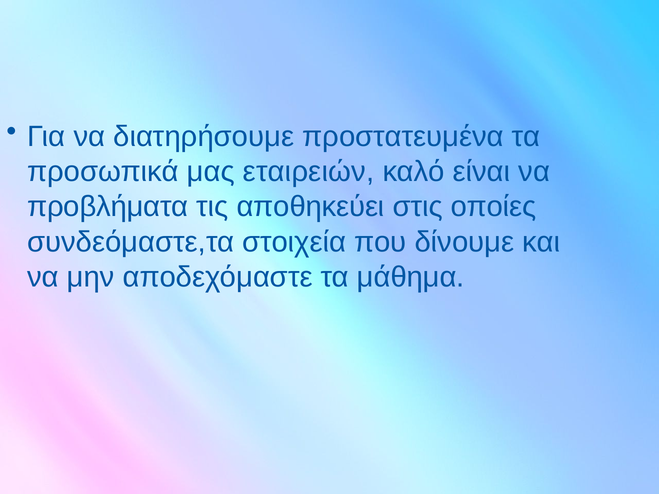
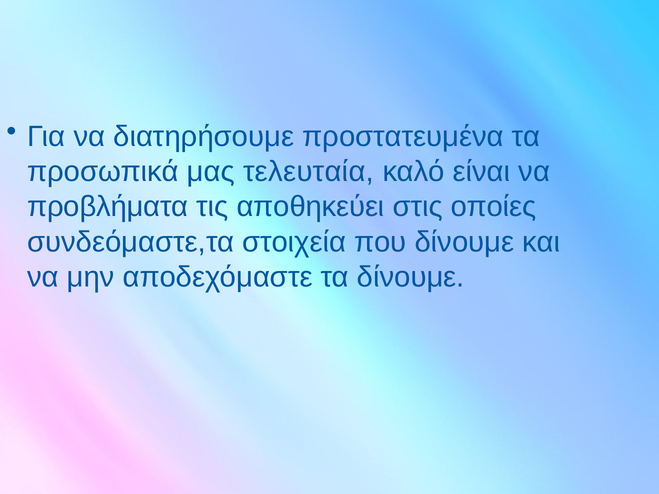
εταιρειών: εταιρειών -> τελευταία
τα μάθημα: μάθημα -> δίνουμε
